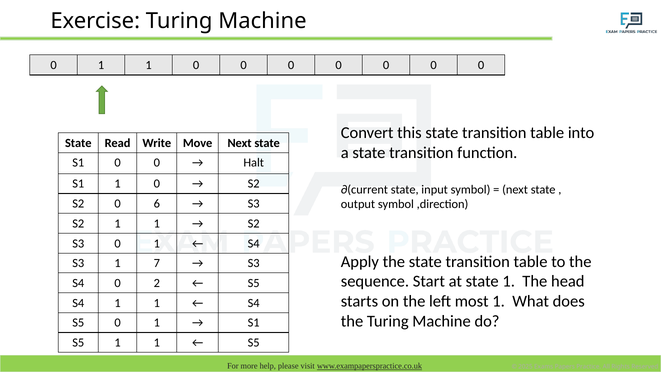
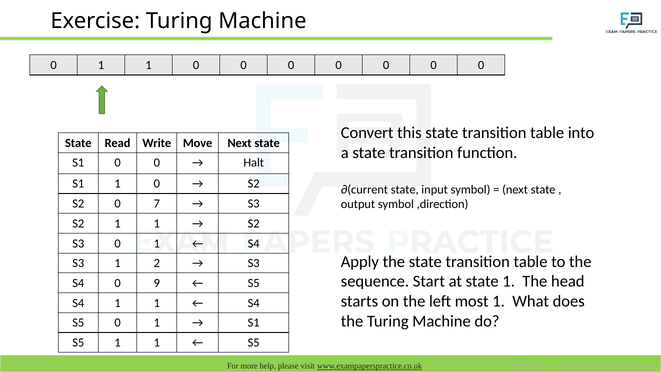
6: 6 -> 7
7: 7 -> 2
2: 2 -> 9
